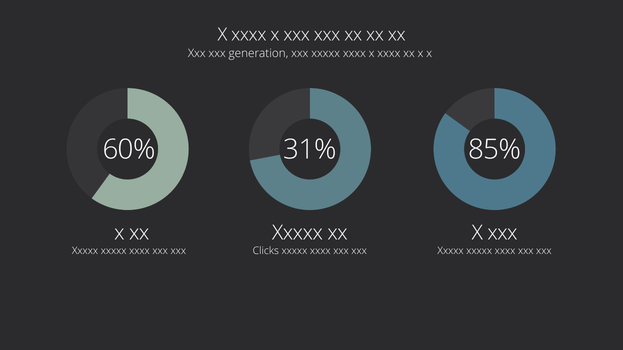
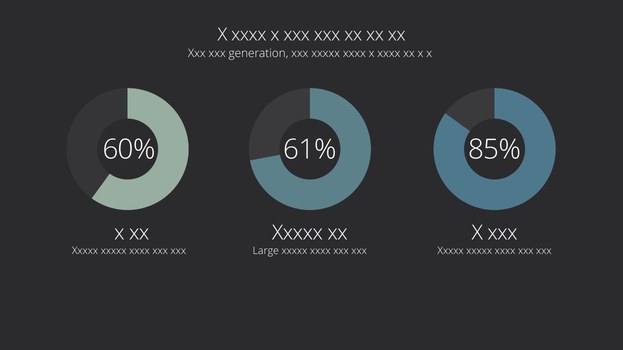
31%: 31% -> 61%
Clicks: Clicks -> Large
